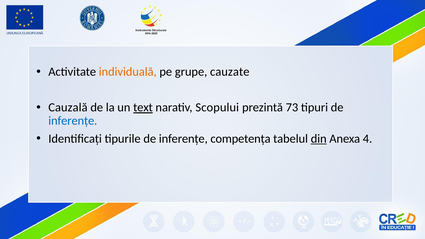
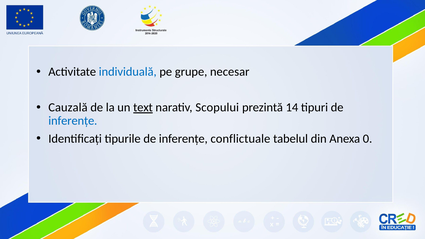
individuală colour: orange -> blue
cauzate: cauzate -> necesar
73: 73 -> 14
competența: competența -> conflictuale
din underline: present -> none
4: 4 -> 0
